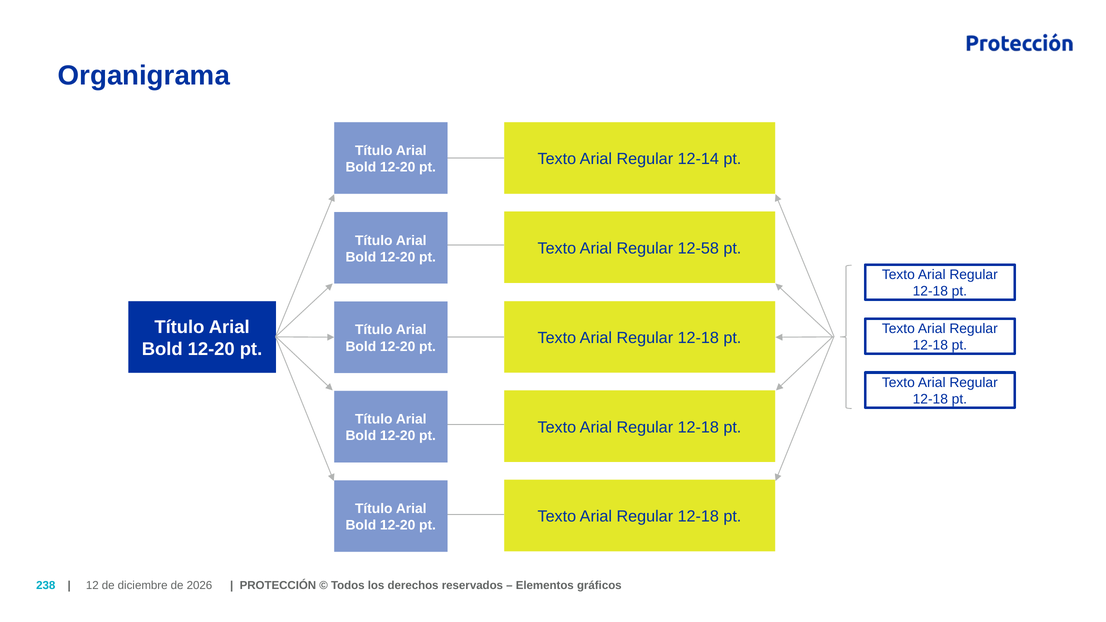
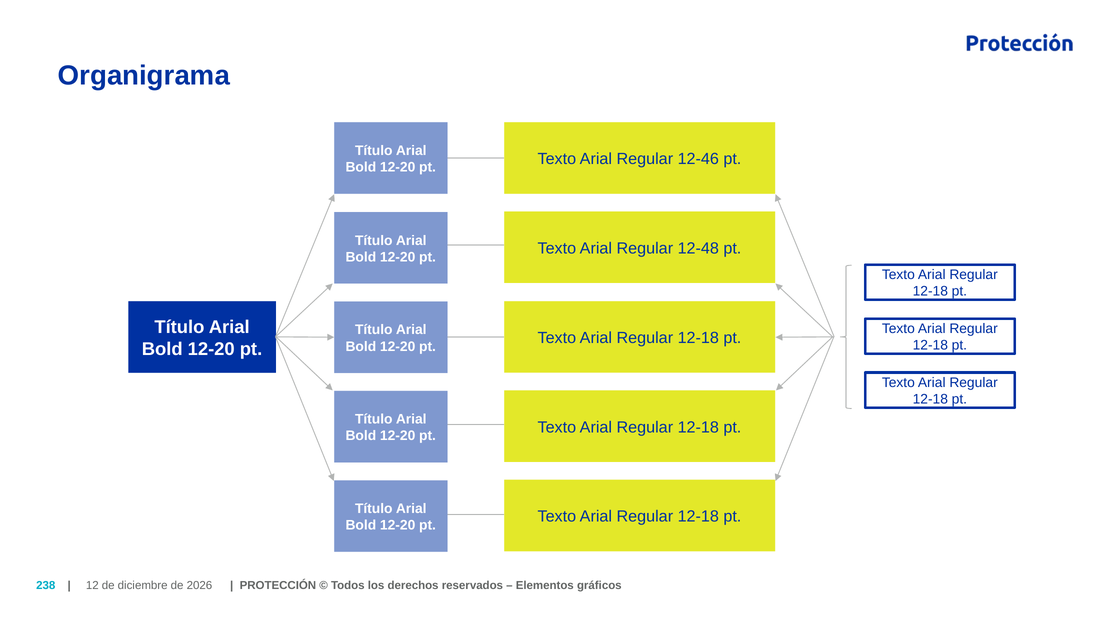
12-14: 12-14 -> 12-46
12-58: 12-58 -> 12-48
